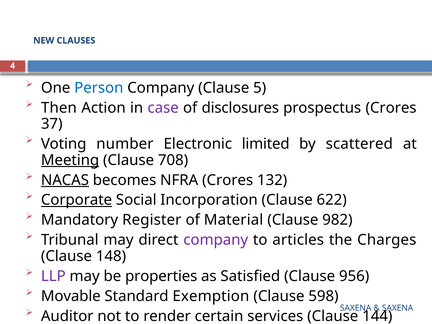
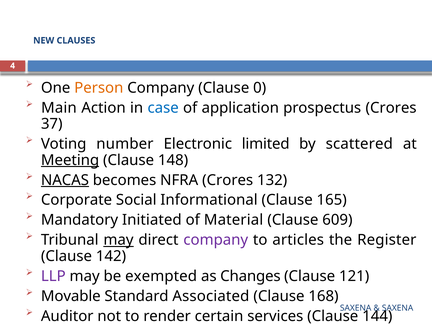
Person colour: blue -> orange
5: 5 -> 0
Then: Then -> Main
case colour: purple -> blue
disclosures: disclosures -> application
708: 708 -> 148
Corporate underline: present -> none
Incorporation: Incorporation -> Informational
622: 622 -> 165
Register: Register -> Initiated
982: 982 -> 609
may at (119, 240) underline: none -> present
Charges: Charges -> Register
148: 148 -> 142
properties: properties -> exempted
Satisfied: Satisfied -> Changes
956: 956 -> 121
Exemption: Exemption -> Associated
598: 598 -> 168
